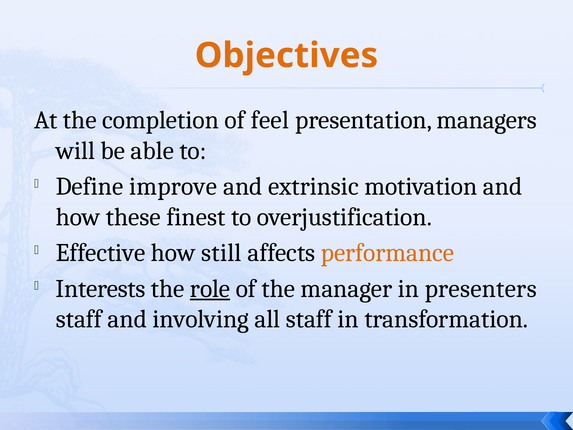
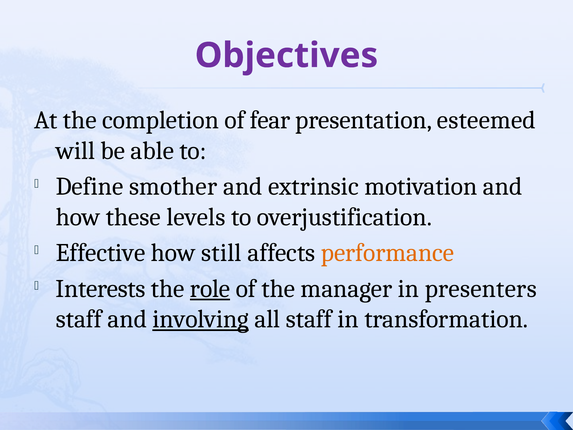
Objectives colour: orange -> purple
feel: feel -> fear
managers: managers -> esteemed
improve: improve -> smother
finest: finest -> levels
involving underline: none -> present
